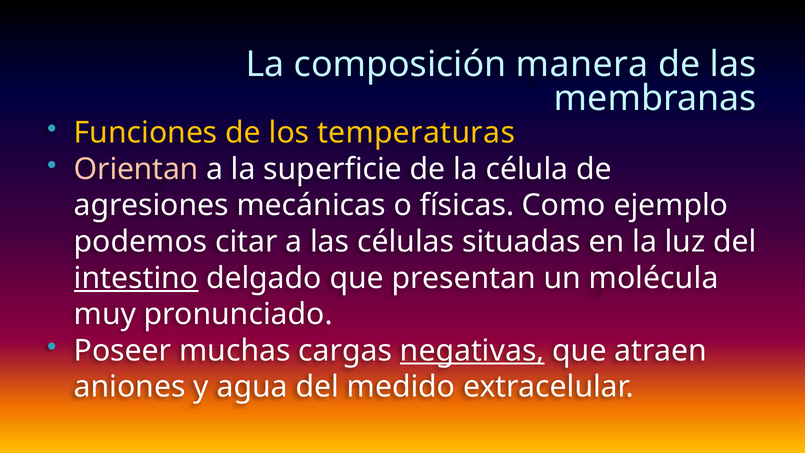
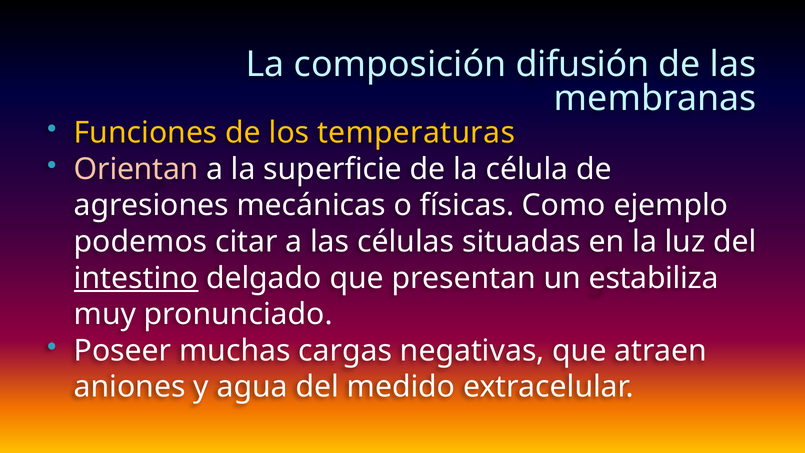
manera: manera -> difusión
molécula: molécula -> estabiliza
negativas underline: present -> none
